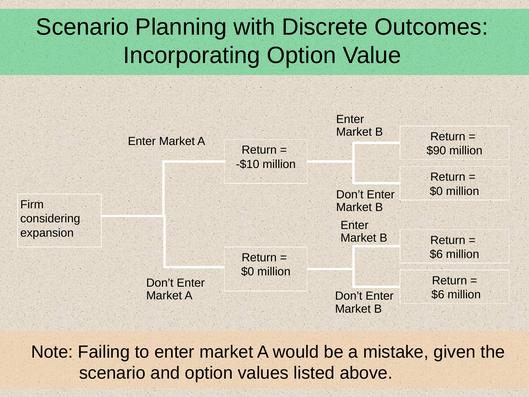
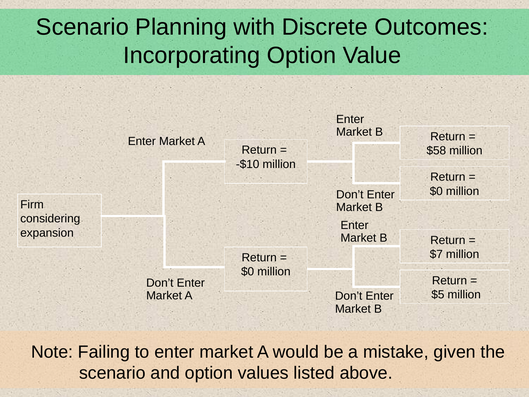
$90: $90 -> $58
$6 at (436, 254): $6 -> $7
$6 at (438, 295): $6 -> $5
